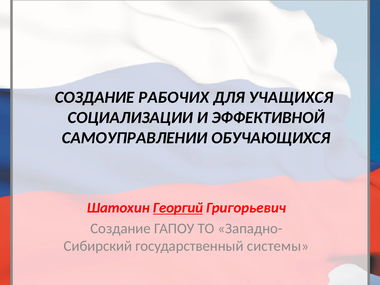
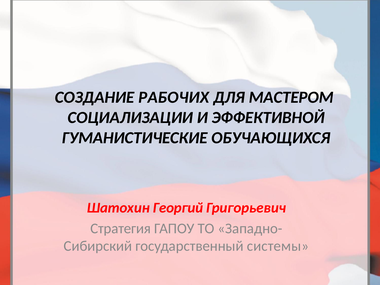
УЧАЩИХСЯ: УЧАЩИХСЯ -> МАСТЕРОМ
САМОУПРАВЛЕНИИ: САМОУПРАВЛЕНИИ -> ГУМАНИСТИЧЕСКИЕ
Георгий underline: present -> none
Создание at (121, 228): Создание -> Стратегия
